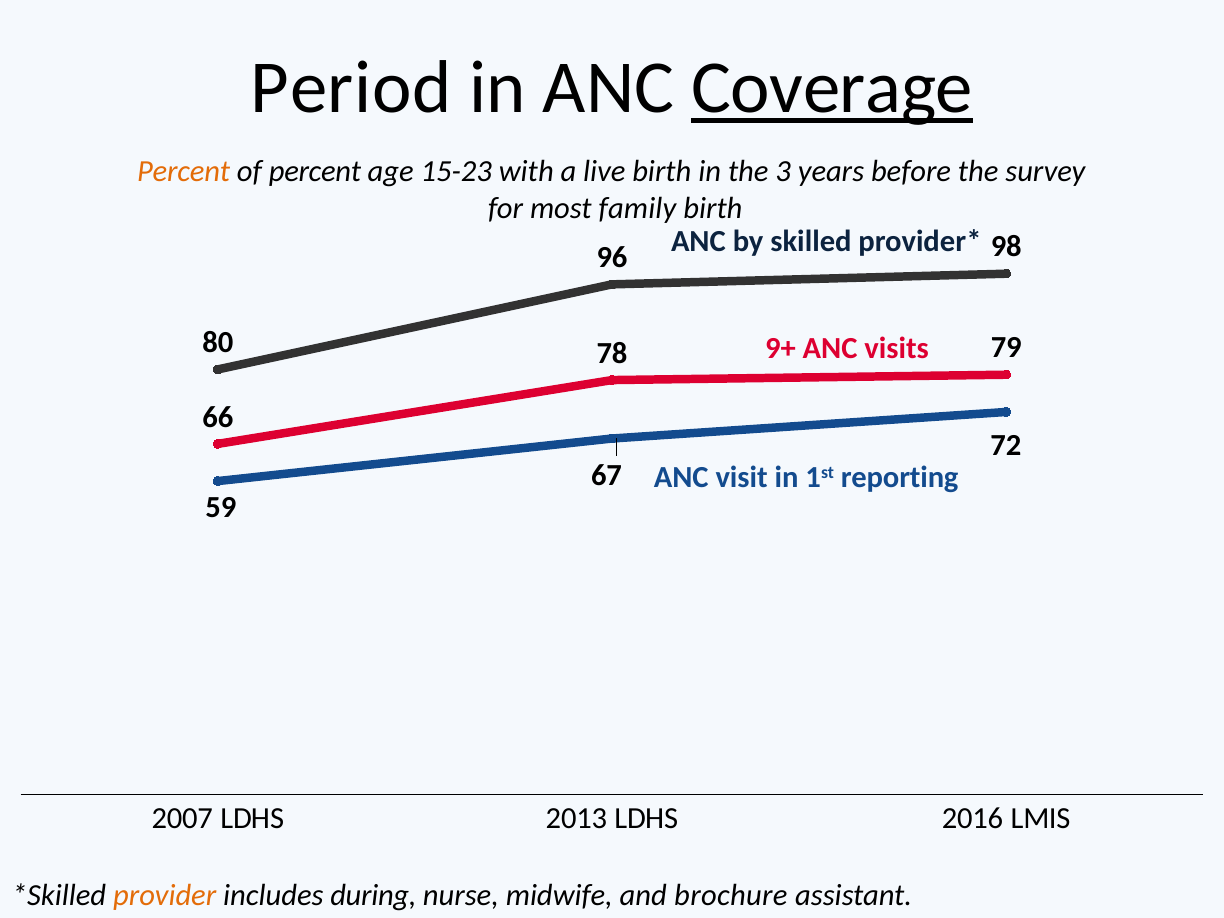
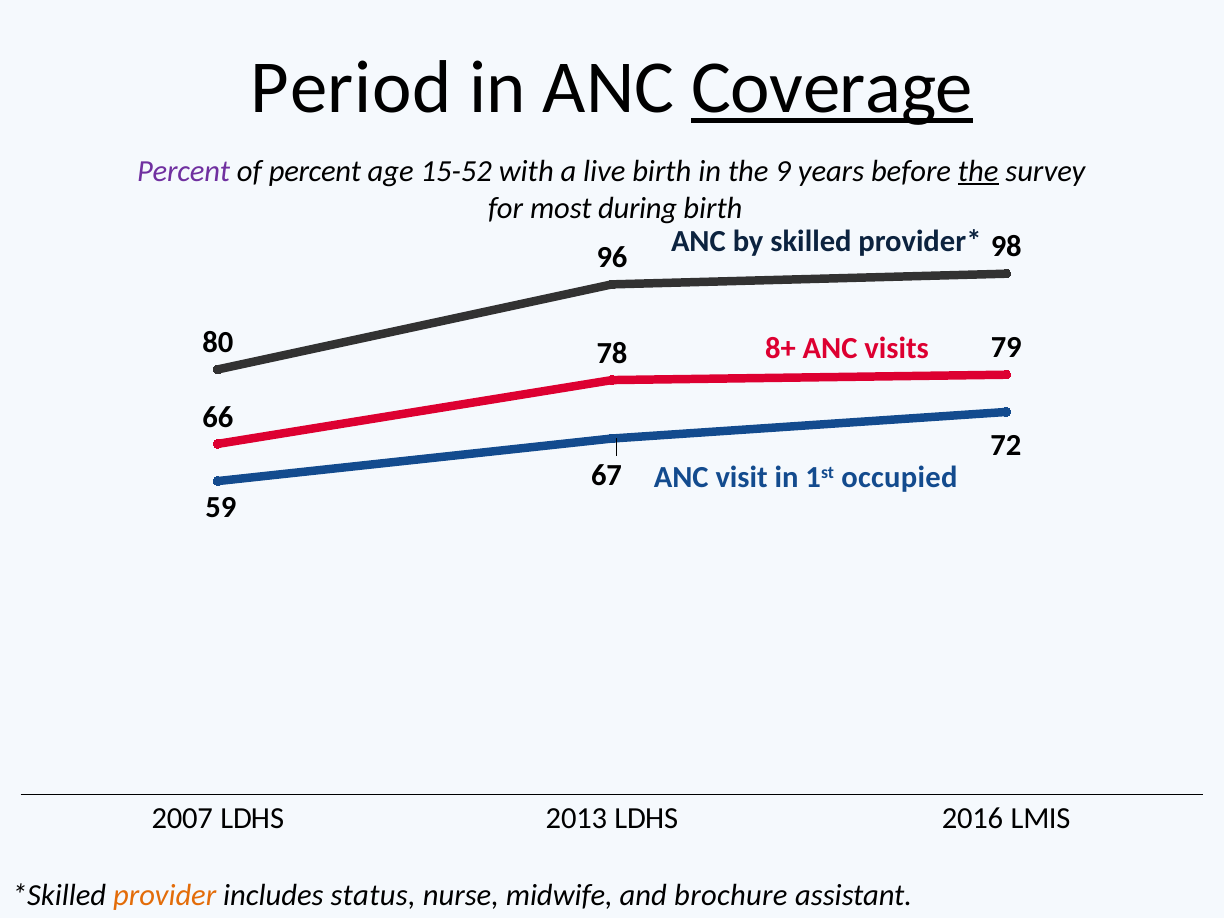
Percent at (184, 171) colour: orange -> purple
15-23: 15-23 -> 15-52
3: 3 -> 9
the at (978, 171) underline: none -> present
family: family -> during
9+: 9+ -> 8+
reporting: reporting -> occupied
during: during -> status
